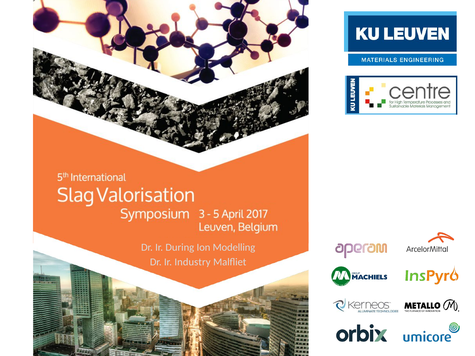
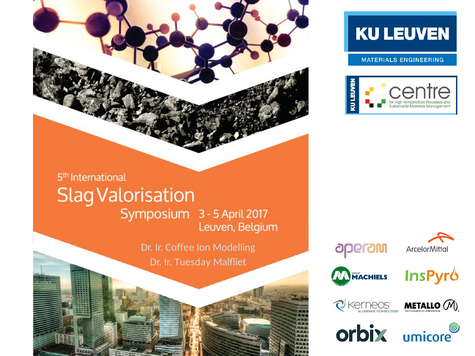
During: During -> Coffee
Industry: Industry -> Tuesday
